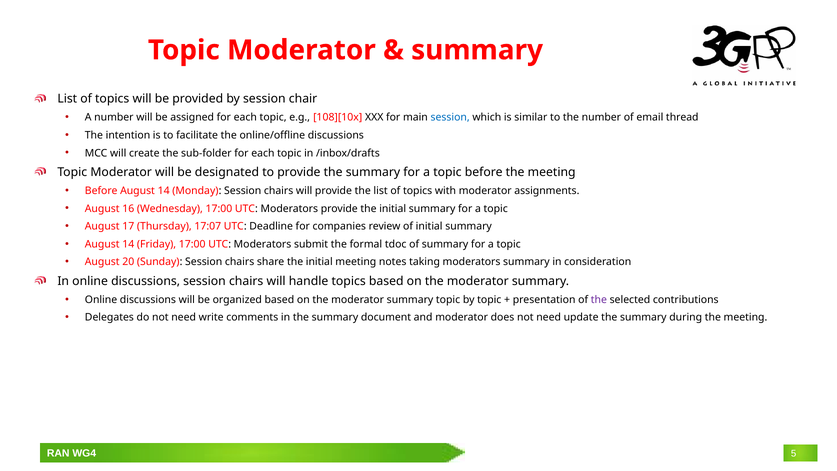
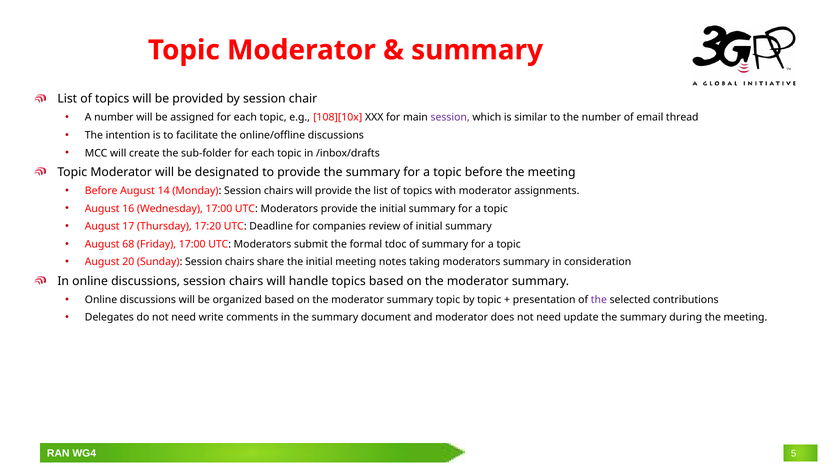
session at (450, 117) colour: blue -> purple
17:07: 17:07 -> 17:20
14 at (128, 244): 14 -> 68
